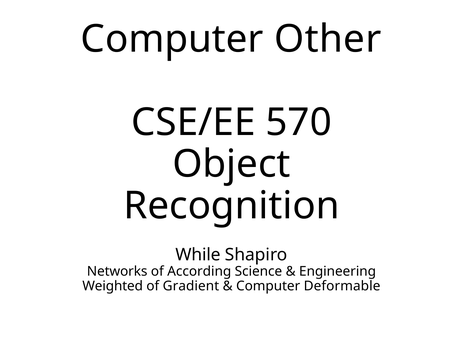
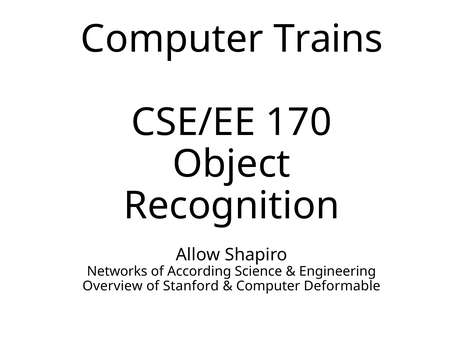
Other: Other -> Trains
570: 570 -> 170
While: While -> Allow
Weighted: Weighted -> Overview
Gradient: Gradient -> Stanford
